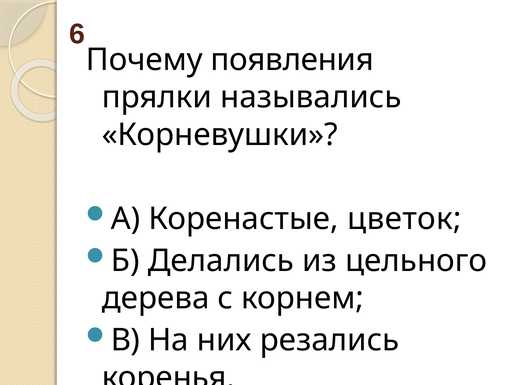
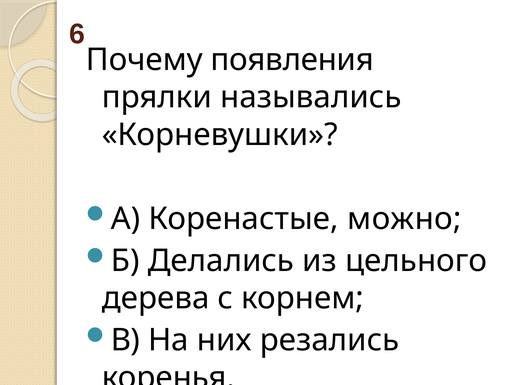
цветок: цветок -> можно
